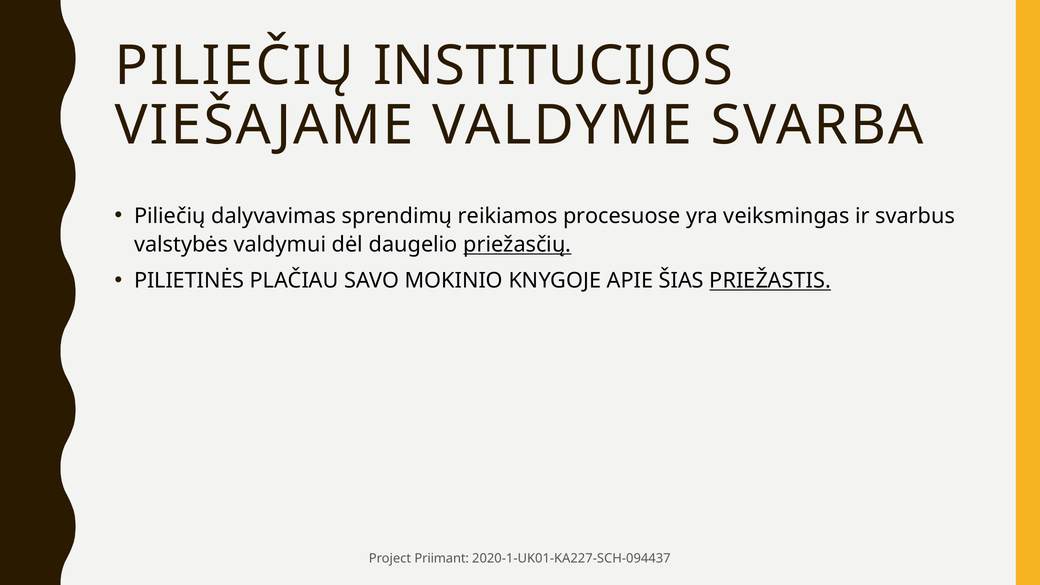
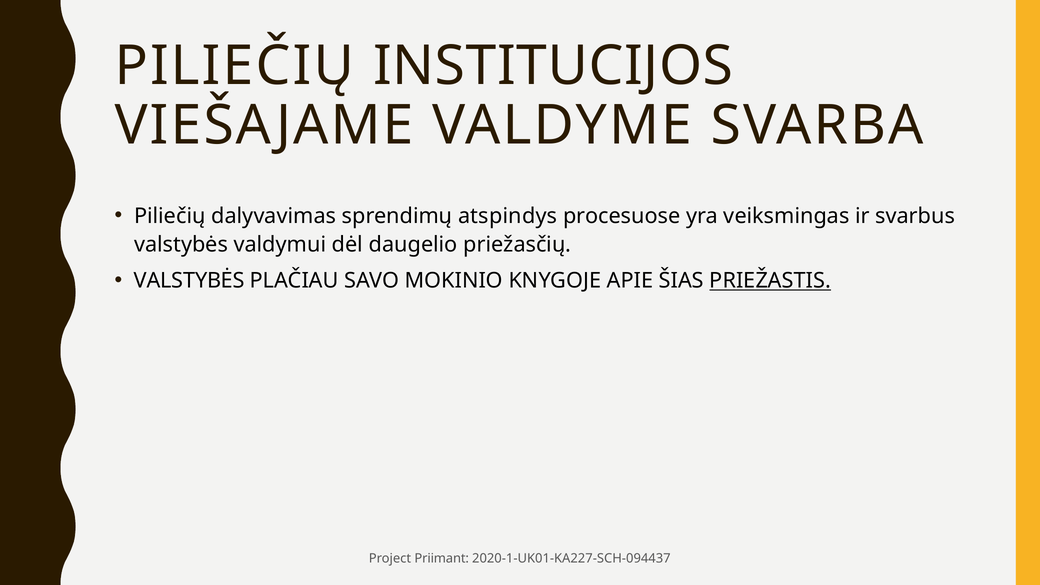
reikiamos: reikiamos -> atspindys
priežasčių underline: present -> none
PILIETINĖS at (189, 281): PILIETINĖS -> VALSTYBĖS
